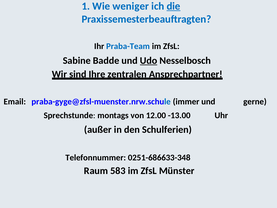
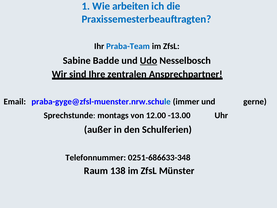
weniger: weniger -> arbeiten
die underline: present -> none
583: 583 -> 138
